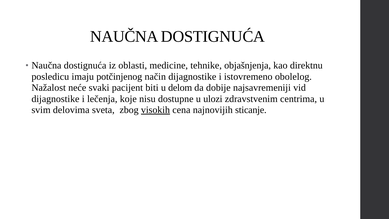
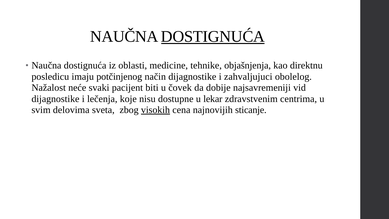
DOSTIGNUĆA at (213, 36) underline: none -> present
istovremeno: istovremeno -> zahvaljujuci
delom: delom -> čovek
ulozi: ulozi -> lekar
